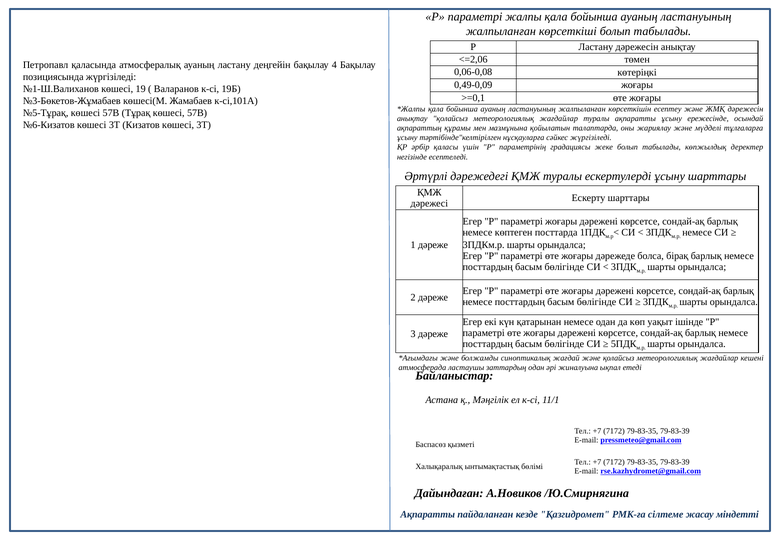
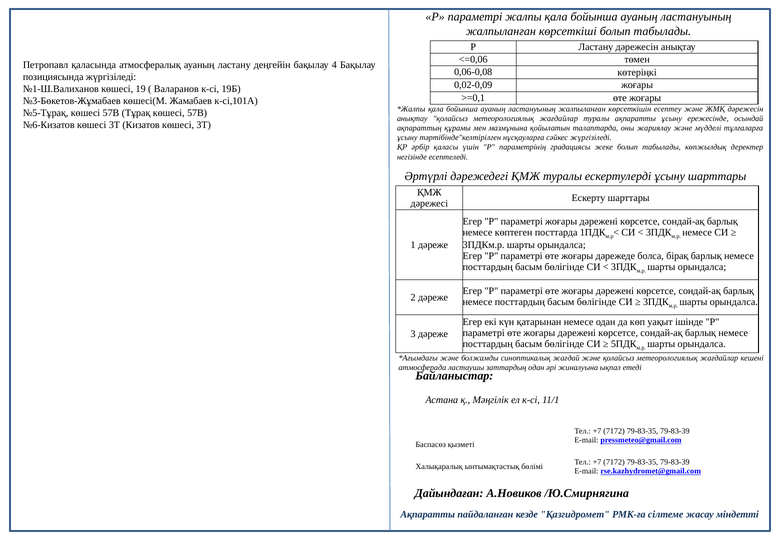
<=2,06: <=2,06 -> <=0,06
0,49-0,09: 0,49-0,09 -> 0,02-0,09
